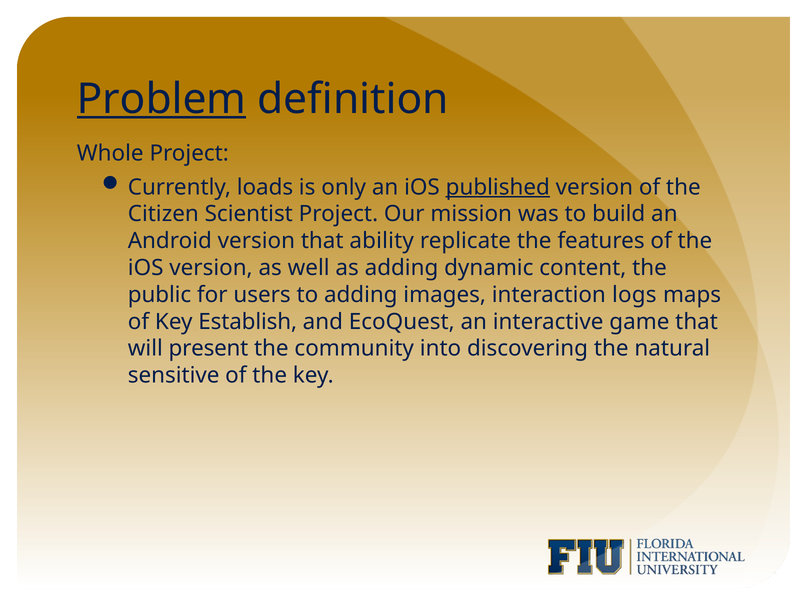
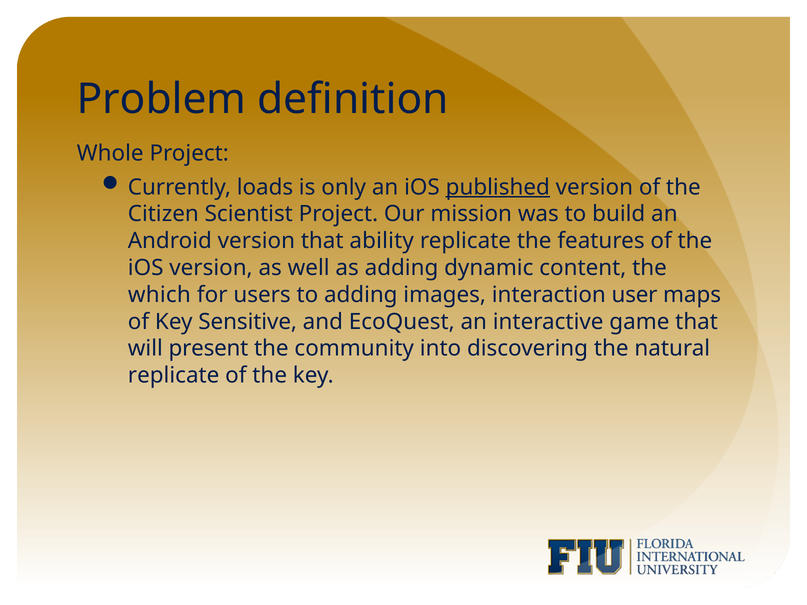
Problem underline: present -> none
public: public -> which
logs: logs -> user
Establish: Establish -> Sensitive
sensitive at (174, 376): sensitive -> replicate
